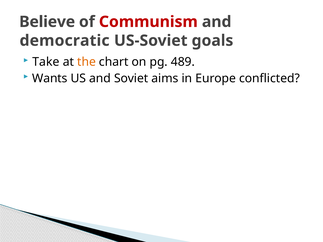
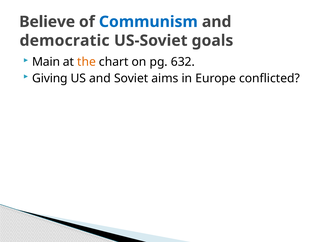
Communism colour: red -> blue
Take: Take -> Main
489: 489 -> 632
Wants: Wants -> Giving
